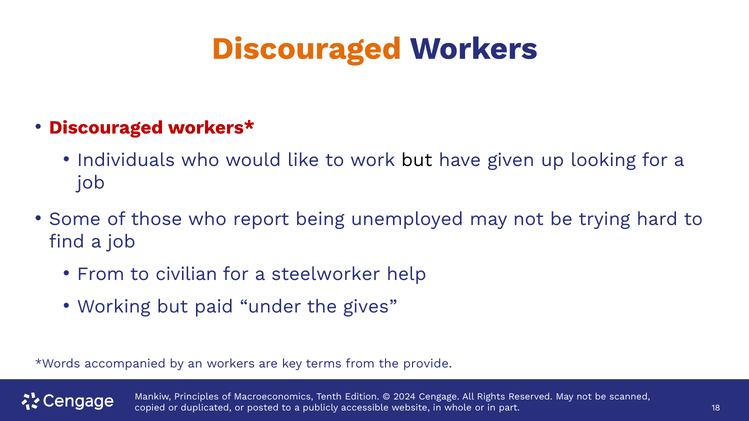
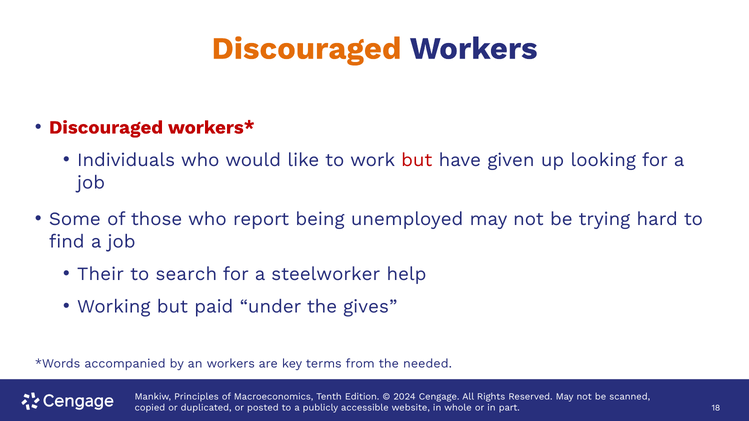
but at (417, 160) colour: black -> red
From at (101, 274): From -> Their
civilian: civilian -> search
provide: provide -> needed
